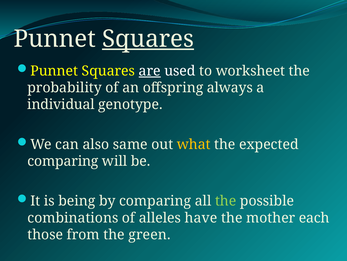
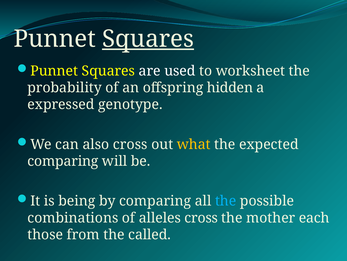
are underline: present -> none
always: always -> hidden
individual: individual -> expressed
also same: same -> cross
the at (226, 201) colour: light green -> light blue
alleles have: have -> cross
green: green -> called
